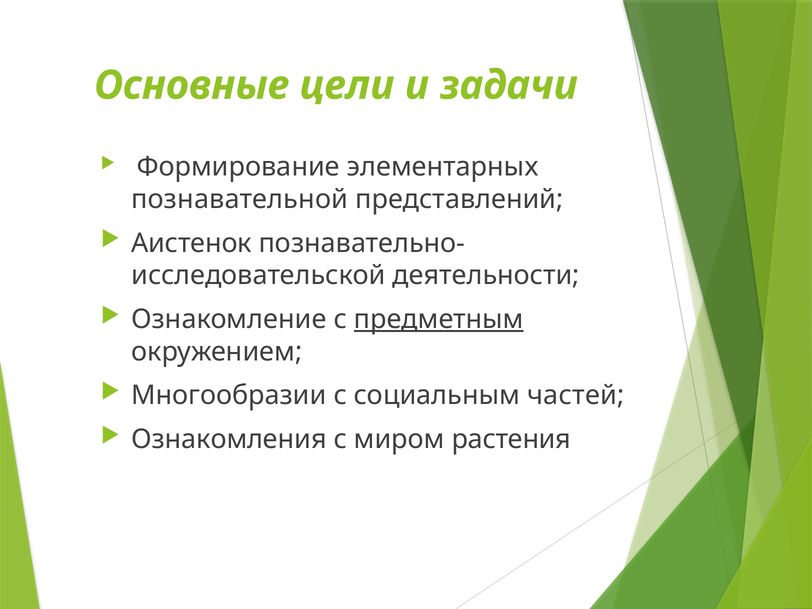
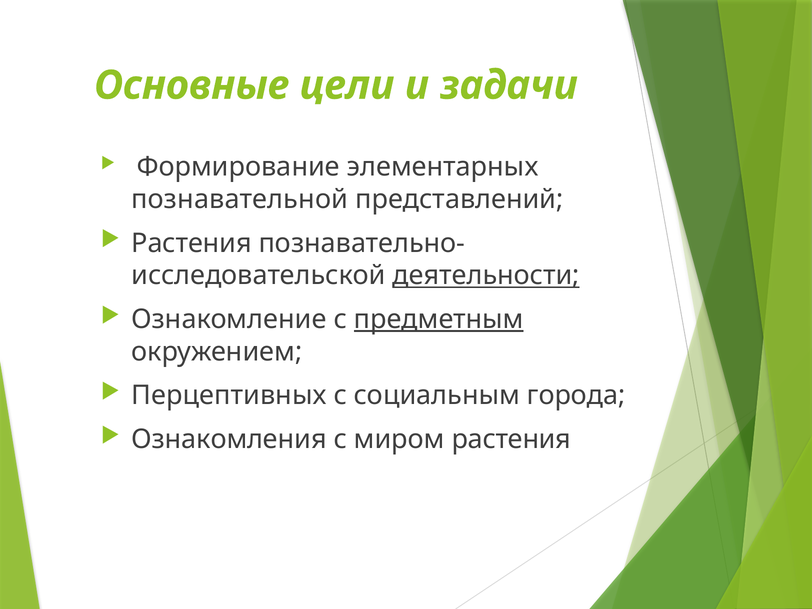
Аистенок at (192, 243): Аистенок -> Растения
деятельности underline: none -> present
Многообразии: Многообразии -> Перцептивных
частей: частей -> города
